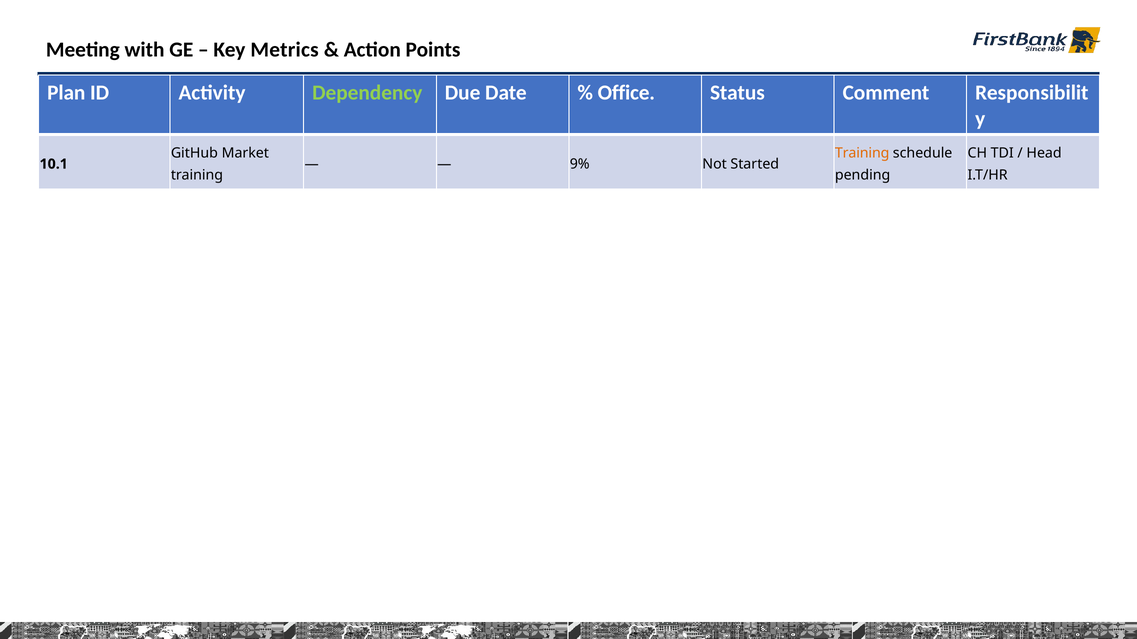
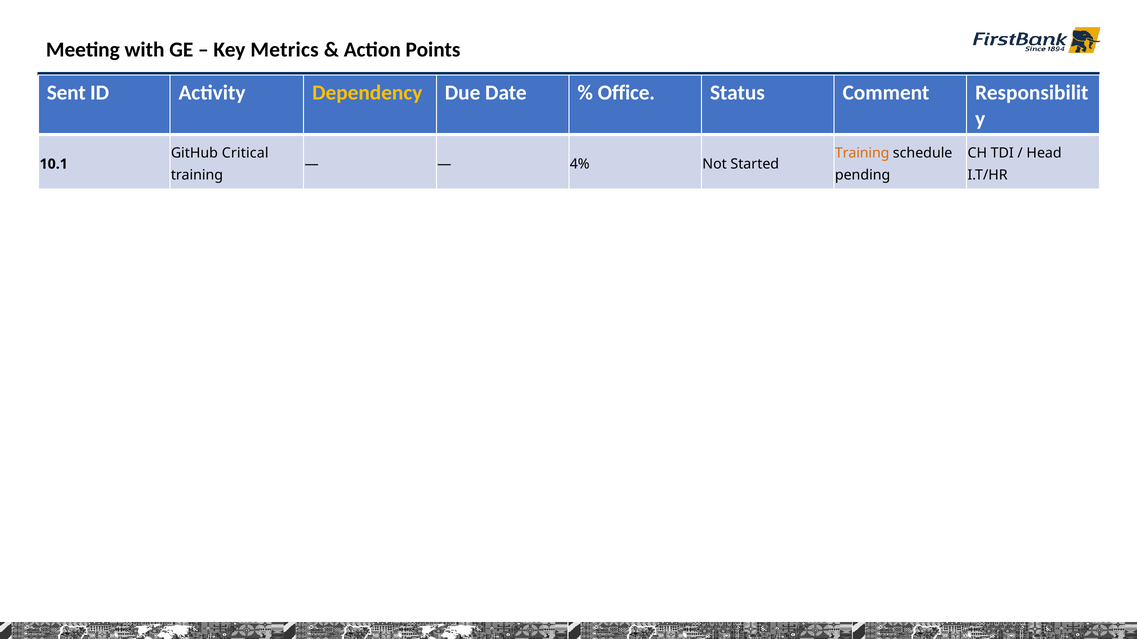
Plan: Plan -> Sent
Dependency colour: light green -> yellow
Market: Market -> Critical
9%: 9% -> 4%
